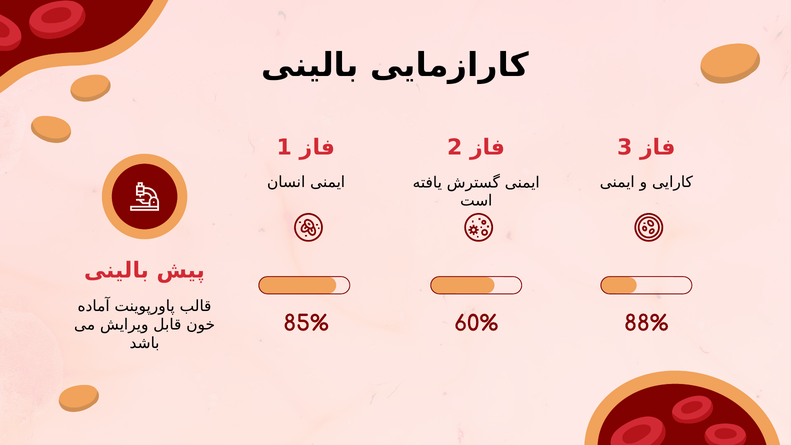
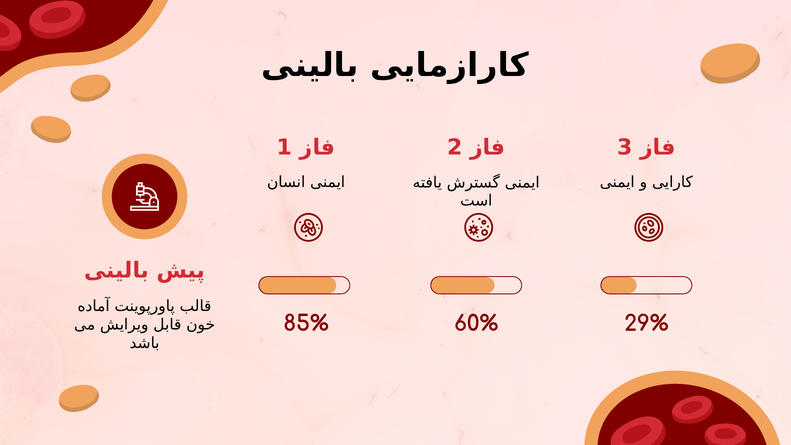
88%: 88% -> 29%
